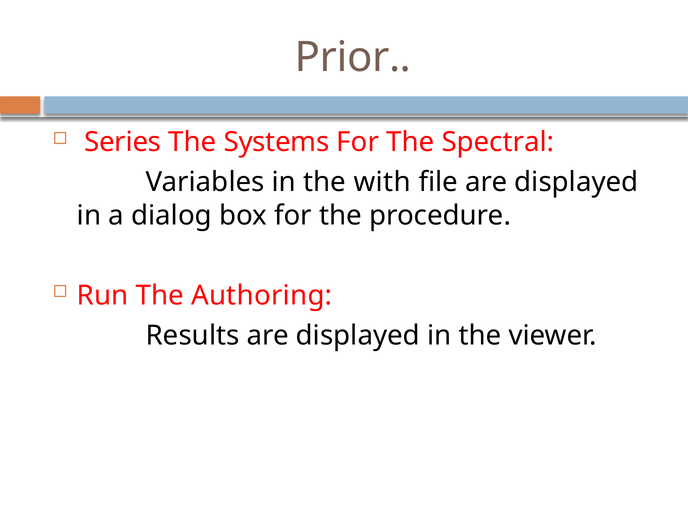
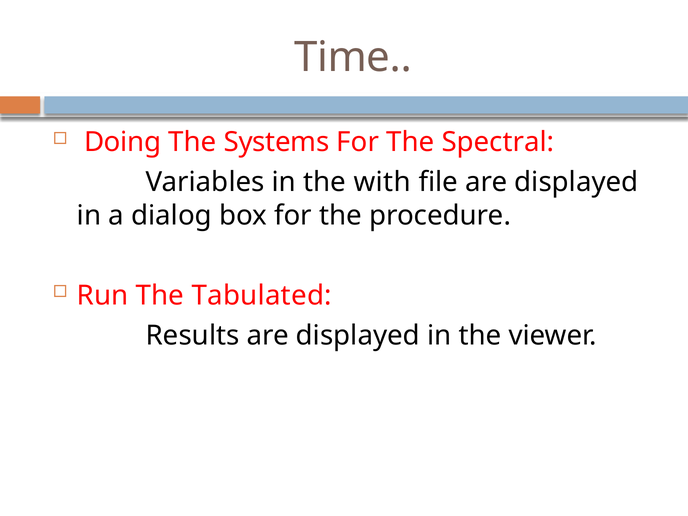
Prior: Prior -> Time
Series: Series -> Doing
Authoring: Authoring -> Tabulated
